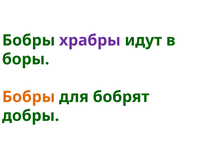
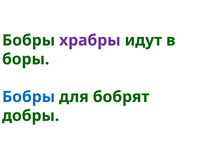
Бобры at (29, 97) colour: orange -> blue
